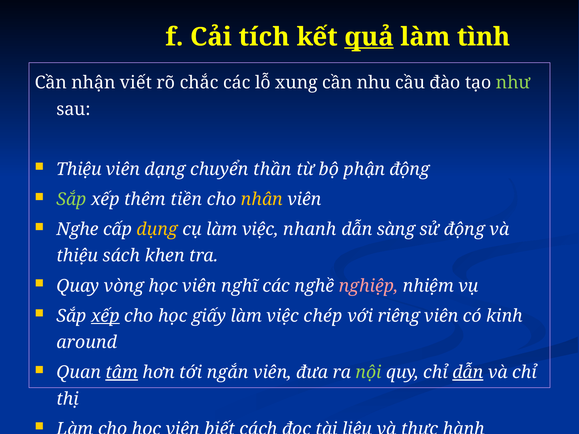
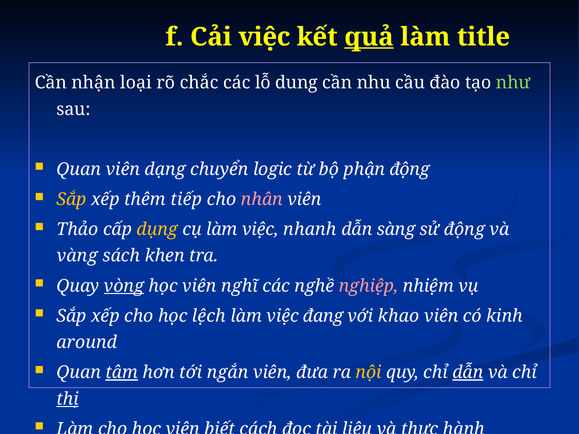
Cải tích: tích -> việc
tình: tình -> title
viết: viết -> loại
xung: xung -> dung
Thiệu at (79, 169): Thiệu -> Quan
thần: thần -> logic
Sắp at (71, 199) colour: light green -> yellow
tiền: tiền -> tiếp
nhân colour: yellow -> pink
Nghe: Nghe -> Thảo
thiệu at (77, 256): thiệu -> vàng
vòng underline: none -> present
xếp at (105, 316) underline: present -> none
giấy: giấy -> lệch
chép: chép -> đang
riêng: riêng -> khao
nội colour: light green -> yellow
thị underline: none -> present
